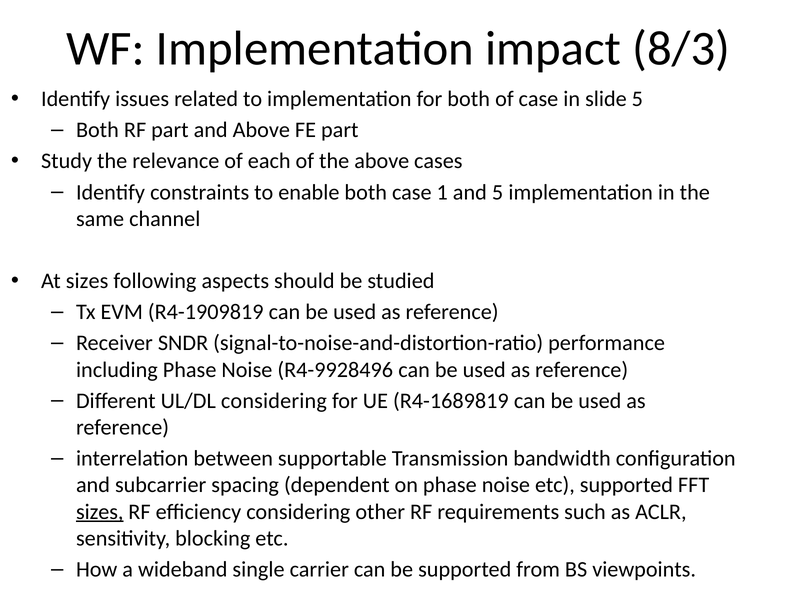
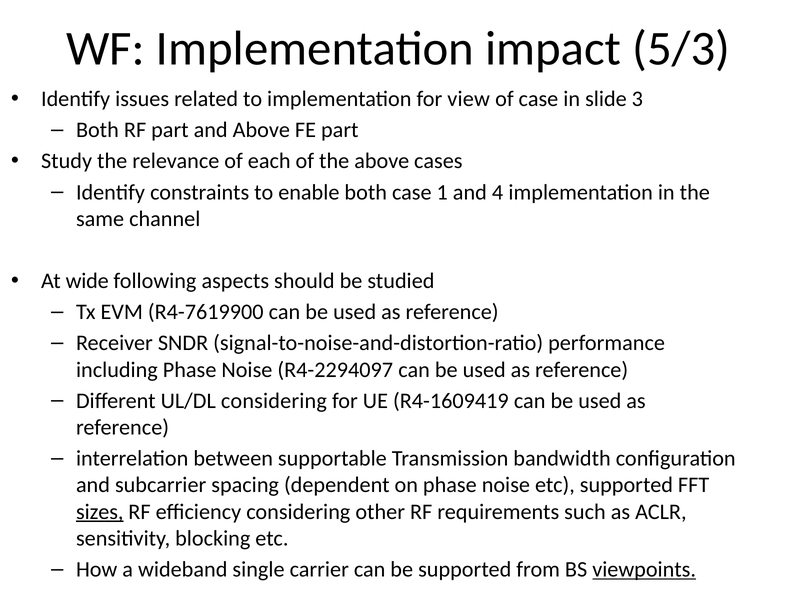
8/3: 8/3 -> 5/3
for both: both -> view
slide 5: 5 -> 3
and 5: 5 -> 4
At sizes: sizes -> wide
R4-1909819: R4-1909819 -> R4-7619900
R4-9928496: R4-9928496 -> R4-2294097
R4-1689819: R4-1689819 -> R4-1609419
viewpoints underline: none -> present
